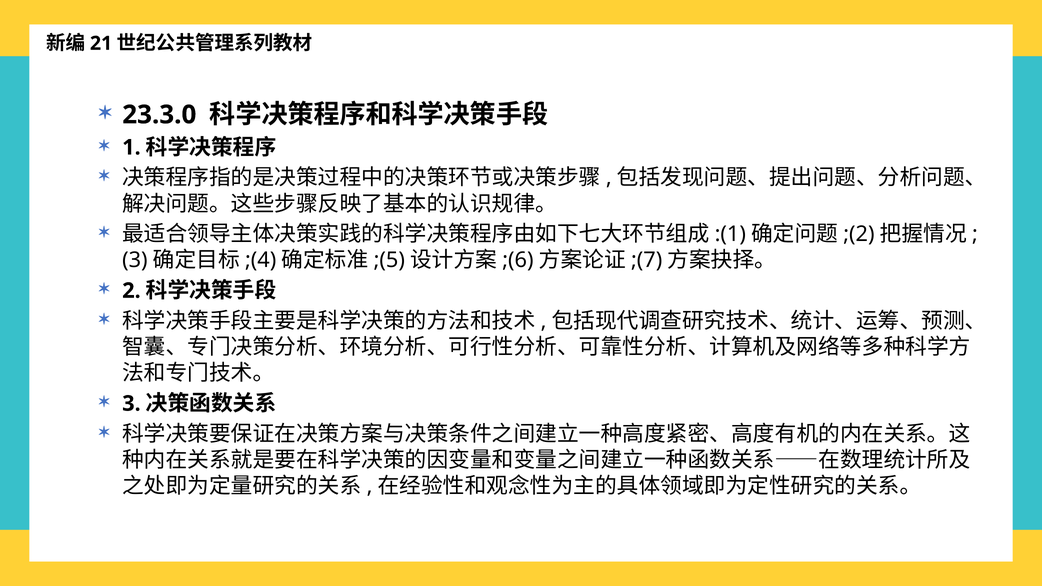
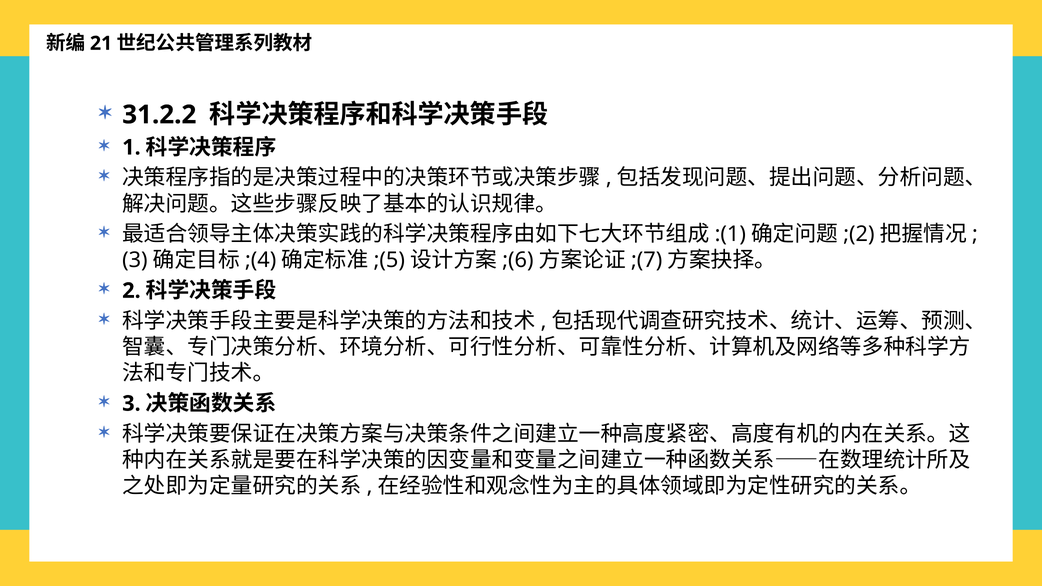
23.3.0: 23.3.0 -> 31.2.2
